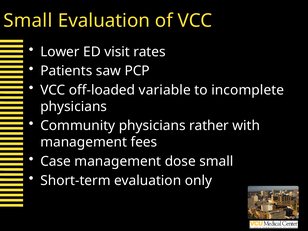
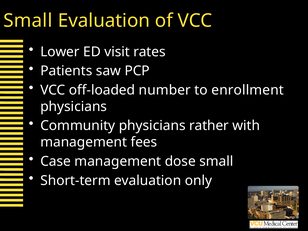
variable: variable -> number
incomplete: incomplete -> enrollment
